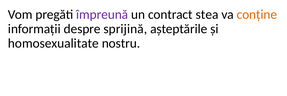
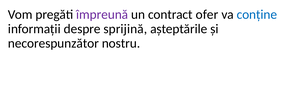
stea: stea -> ofer
conține colour: orange -> blue
homosexualitate: homosexualitate -> necorespunzător
